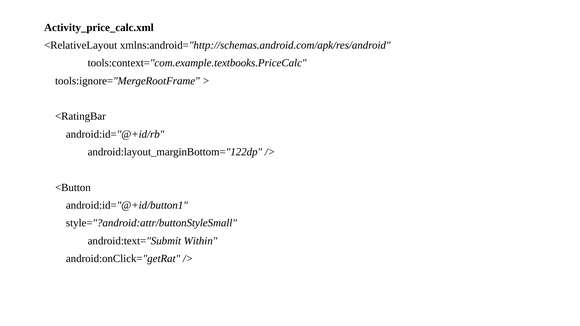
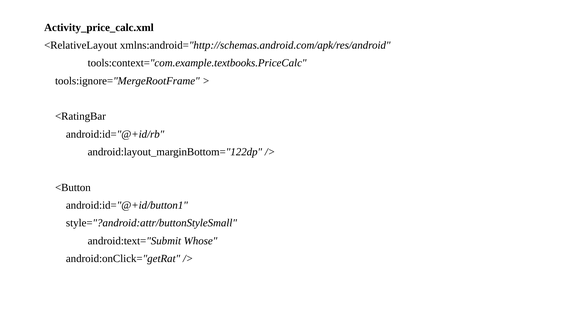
Within: Within -> Whose
